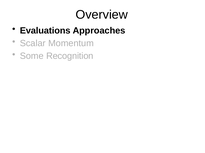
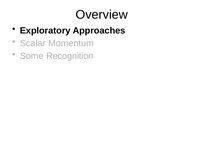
Evaluations: Evaluations -> Exploratory
